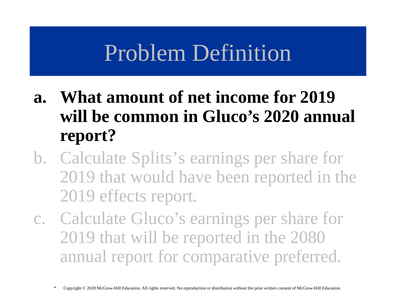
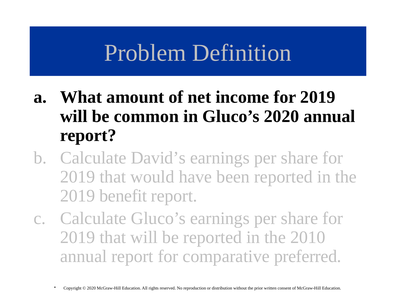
Splits’s: Splits’s -> David’s
effects: effects -> benefit
2080: 2080 -> 2010
